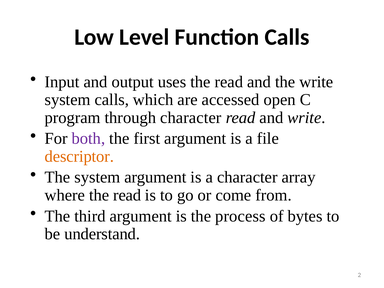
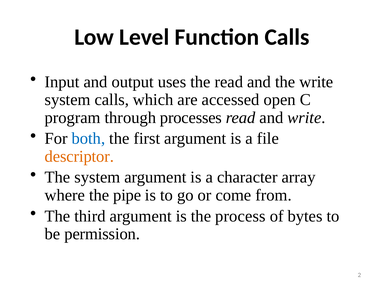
through character: character -> processes
both colour: purple -> blue
where the read: read -> pipe
understand: understand -> permission
